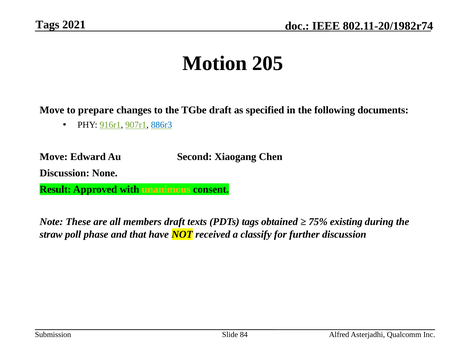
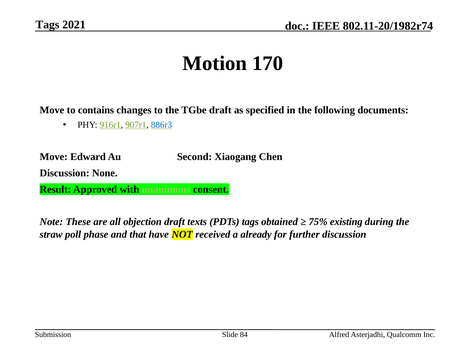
205: 205 -> 170
prepare: prepare -> contains
unanimous colour: yellow -> light green
members: members -> objection
classify: classify -> already
